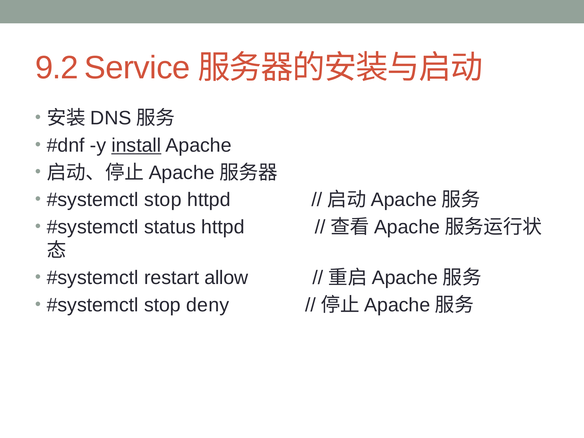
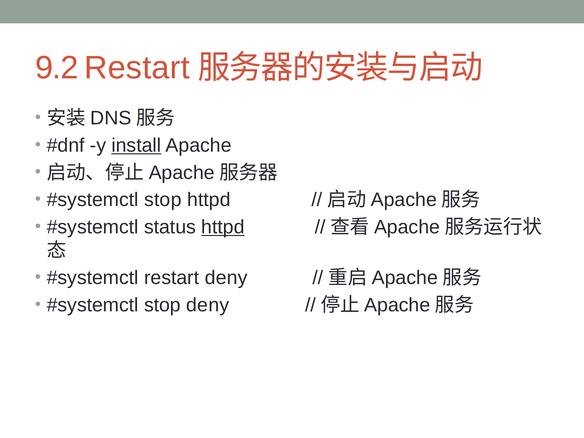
9.2 Service: Service -> Restart
httpd at (223, 227) underline: none -> present
restart allow: allow -> deny
